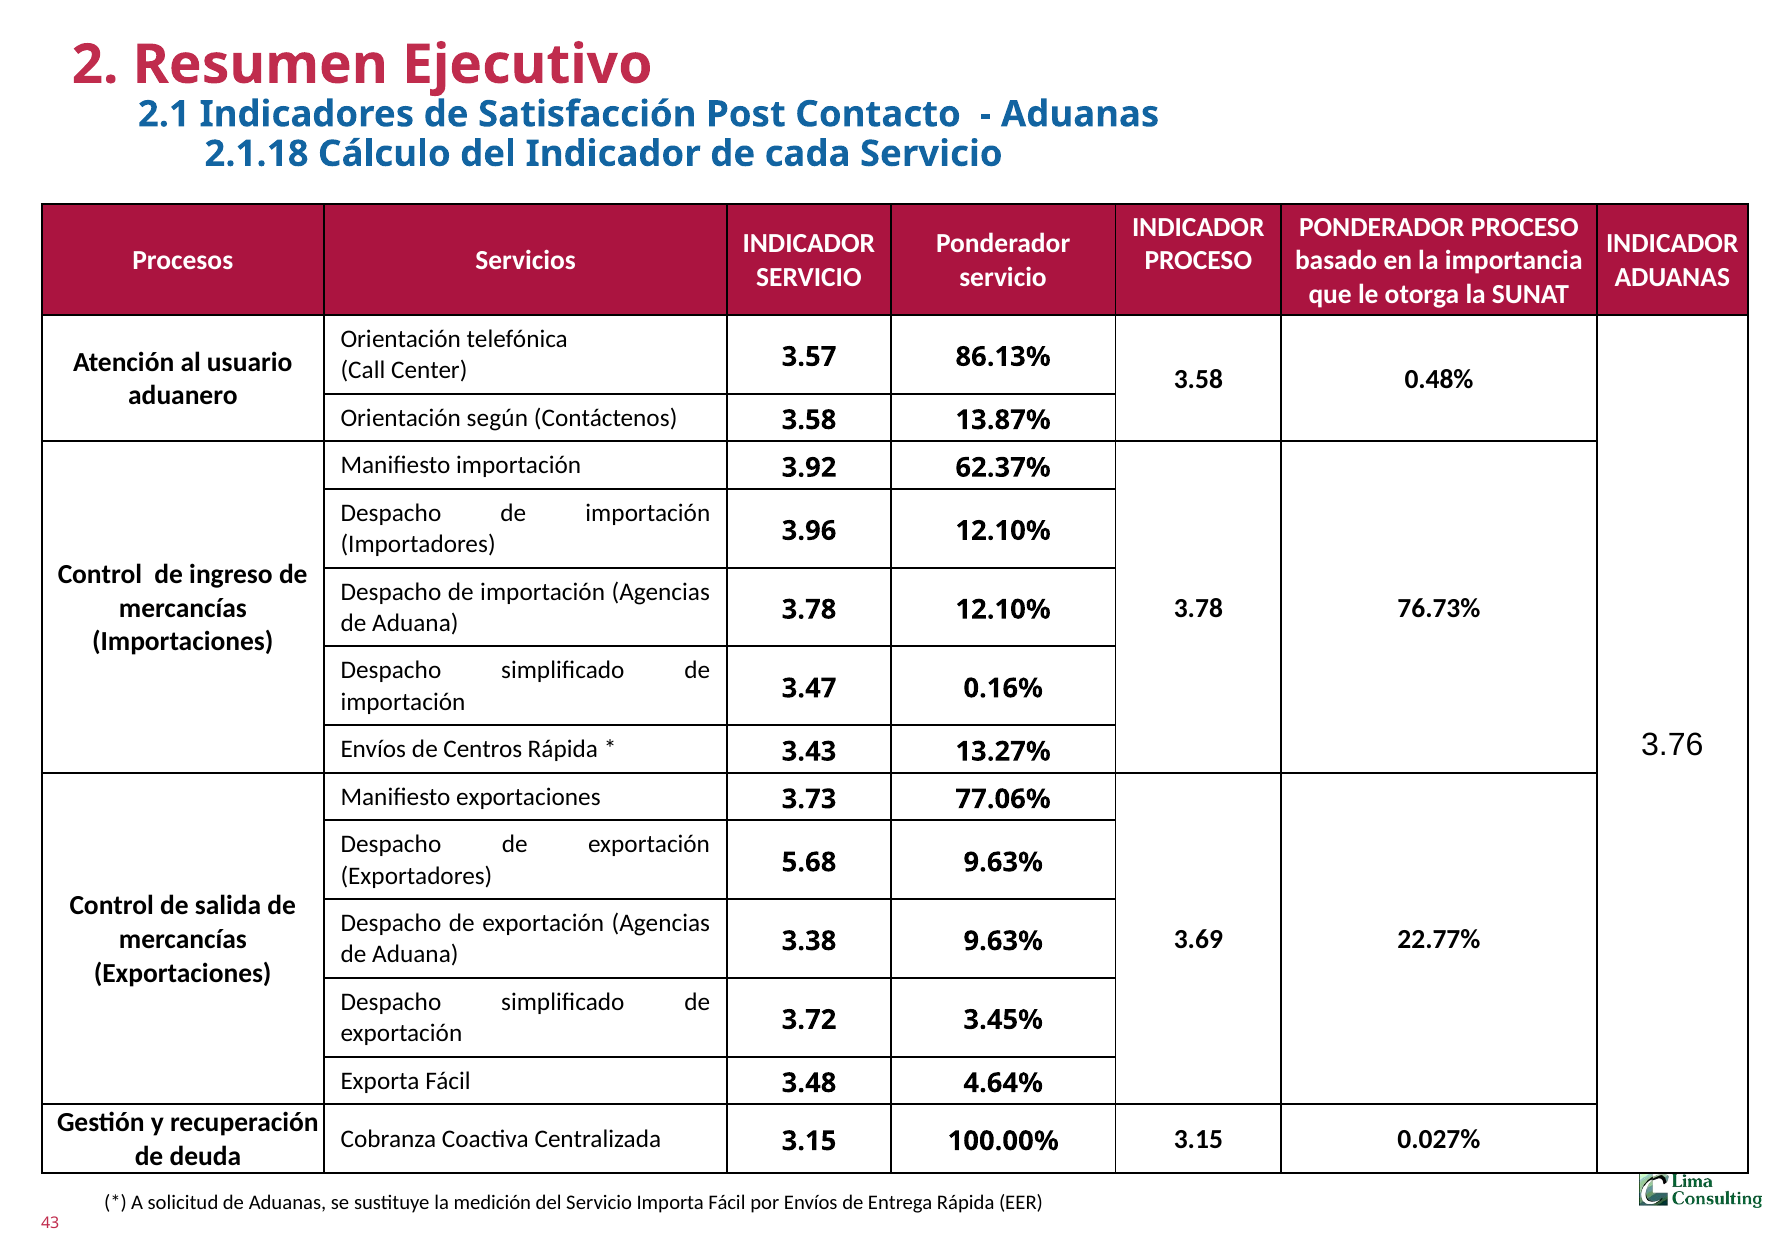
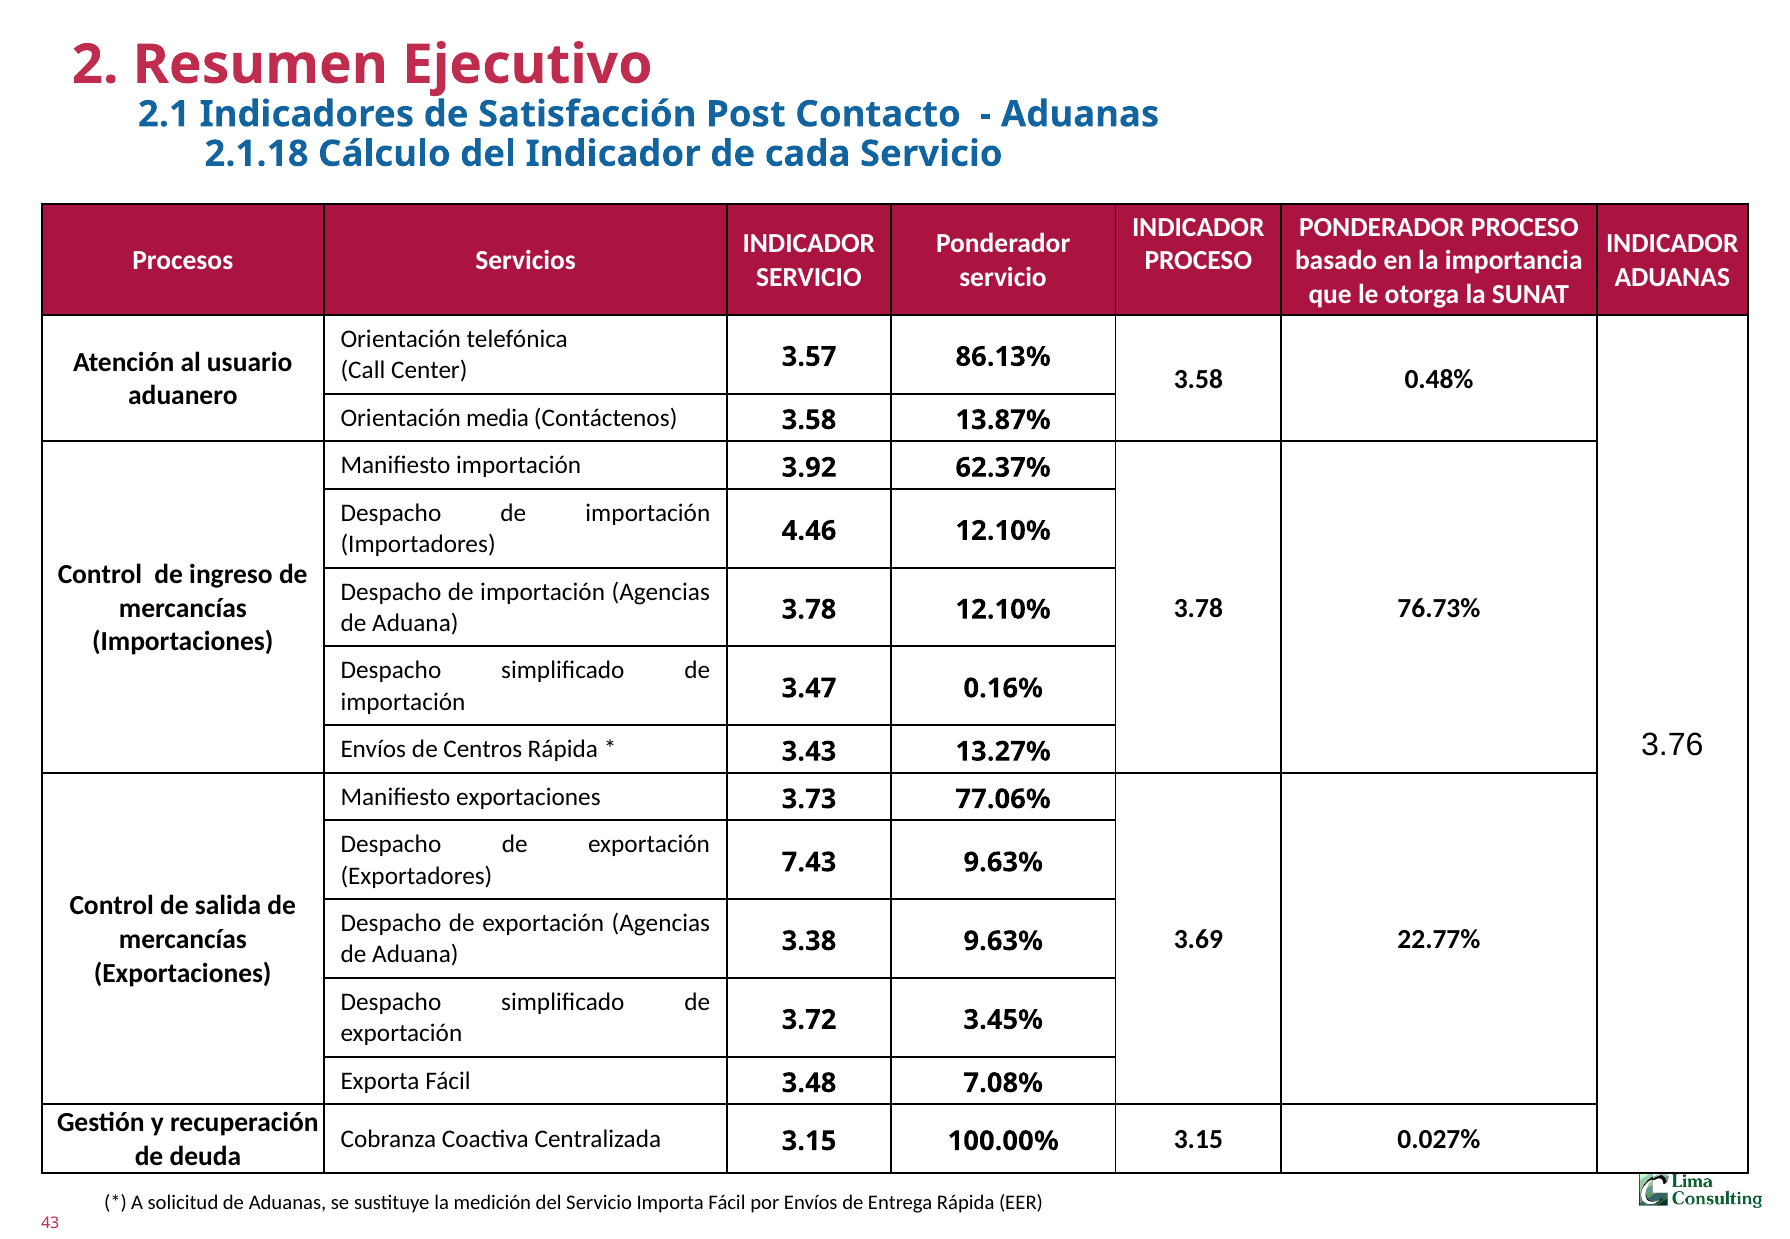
según: según -> media
3.96: 3.96 -> 4.46
5.68: 5.68 -> 7.43
4.64%: 4.64% -> 7.08%
